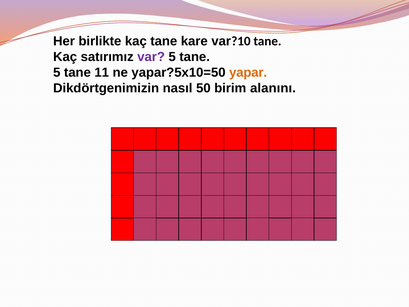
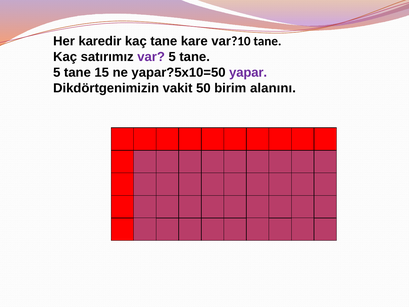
birlikte: birlikte -> karedir
11: 11 -> 15
yapar colour: orange -> purple
nasıl: nasıl -> vakit
